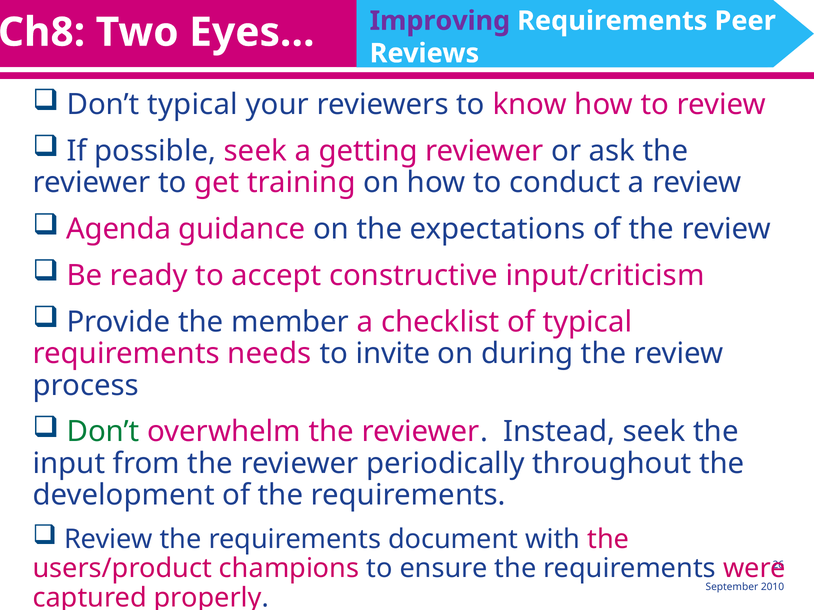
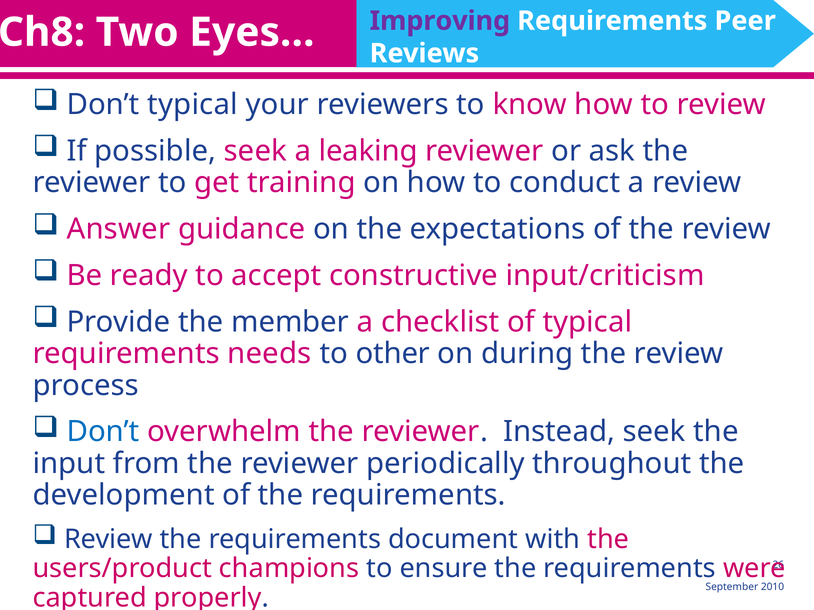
getting: getting -> leaking
Agenda: Agenda -> Answer
invite: invite -> other
Don’t at (103, 432) colour: green -> blue
